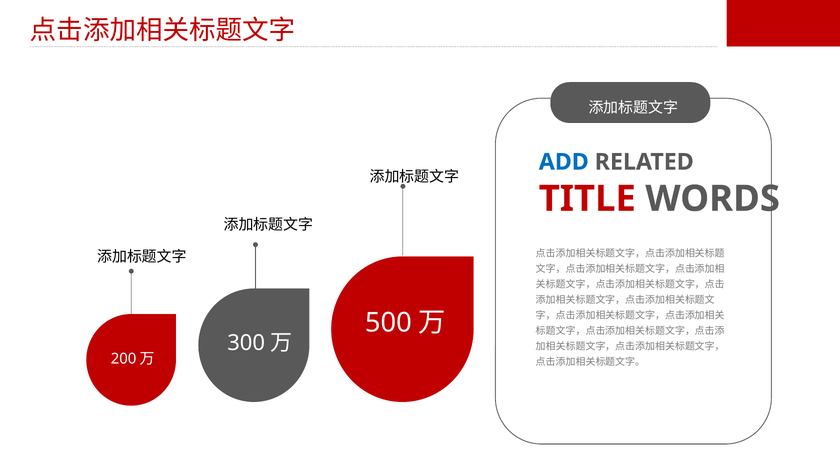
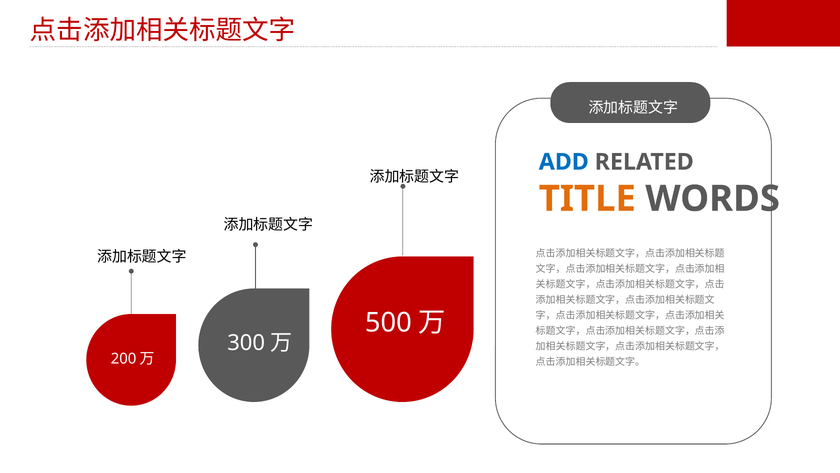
TITLE colour: red -> orange
